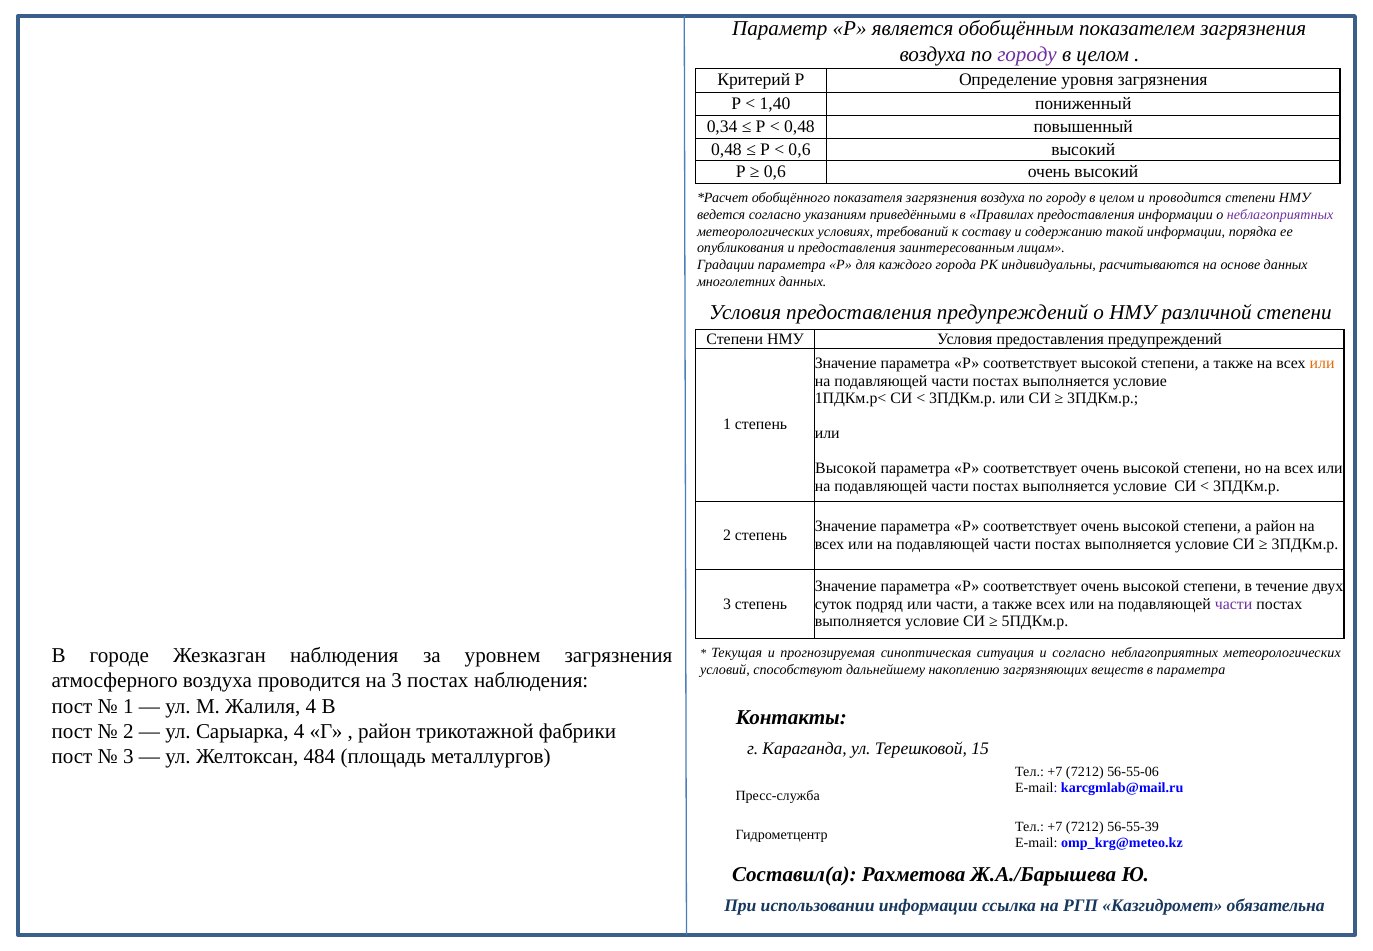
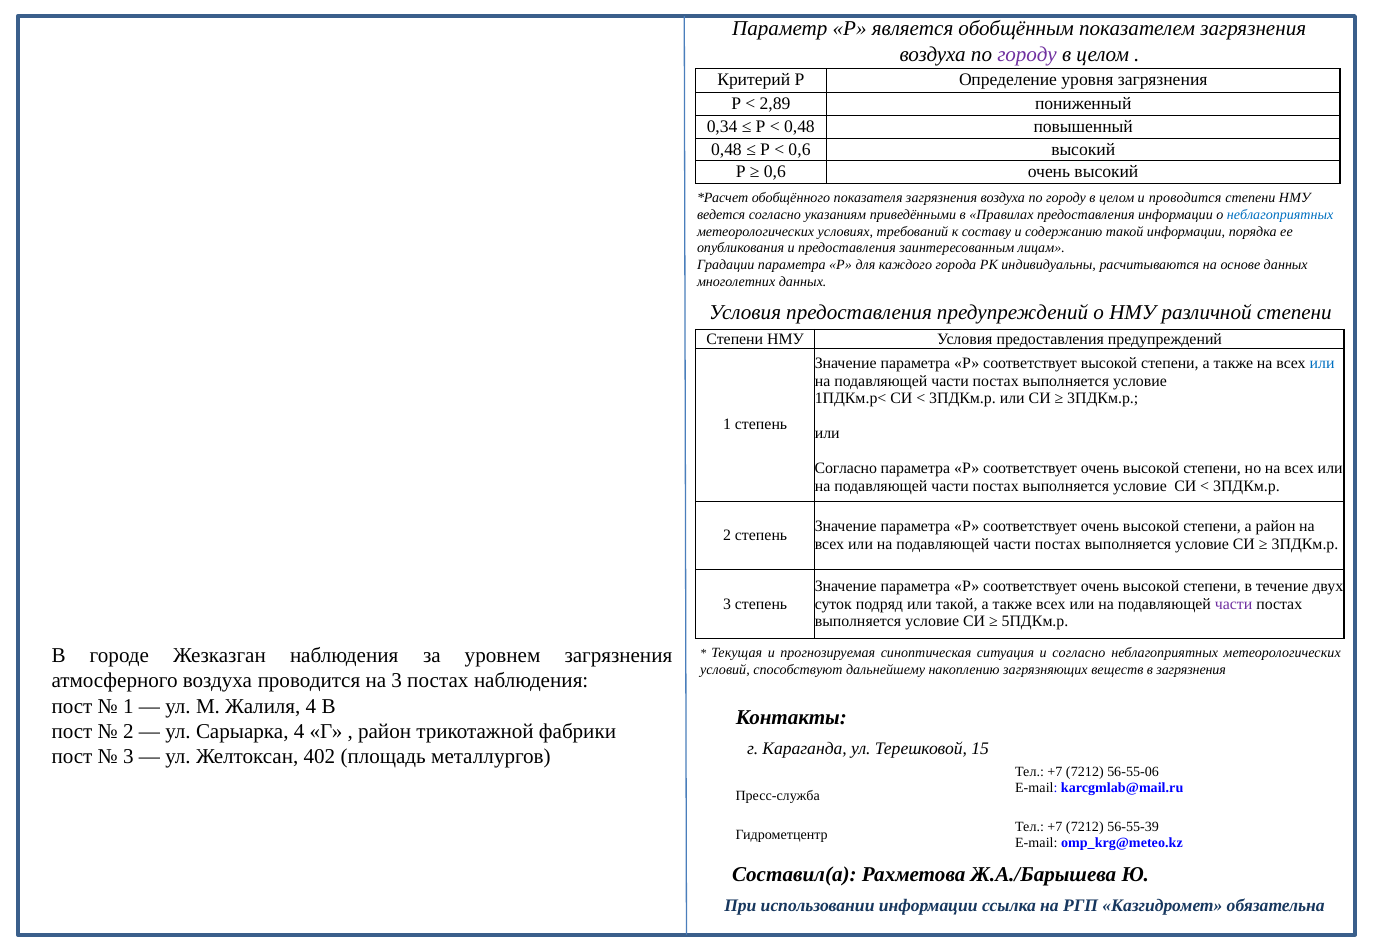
1,40: 1,40 -> 2,89
неблагоприятных at (1280, 214) colour: purple -> blue
или at (1322, 363) colour: orange -> blue
Высокой at (846, 468): Высокой -> Согласно
или части: части -> такой
в параметра: параметра -> загрязнения
484: 484 -> 402
